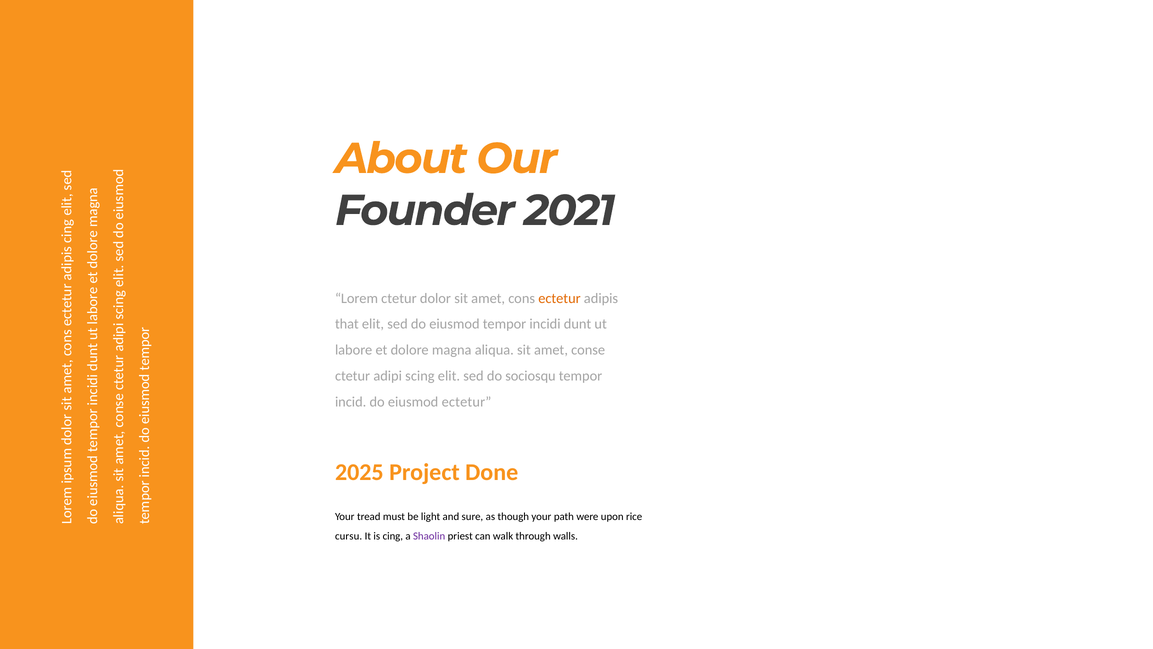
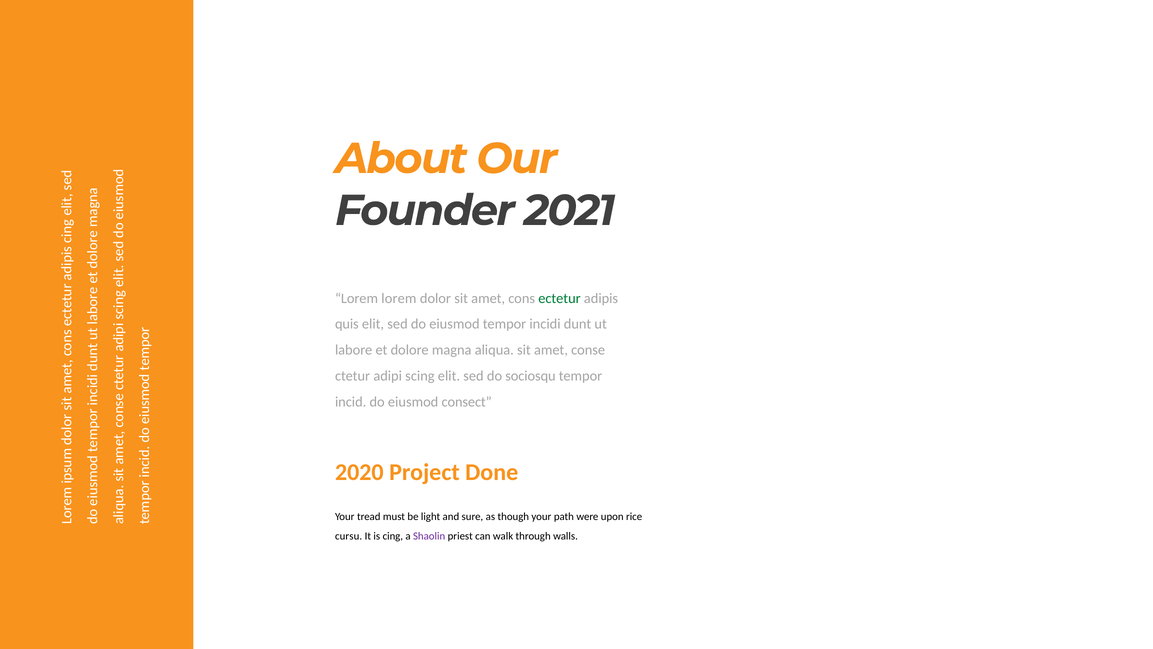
Lorem ctetur: ctetur -> lorem
ectetur at (559, 298) colour: orange -> green
that: that -> quis
eiusmod ectetur: ectetur -> consect
2025: 2025 -> 2020
